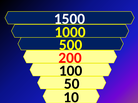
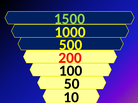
1500 colour: white -> light green
